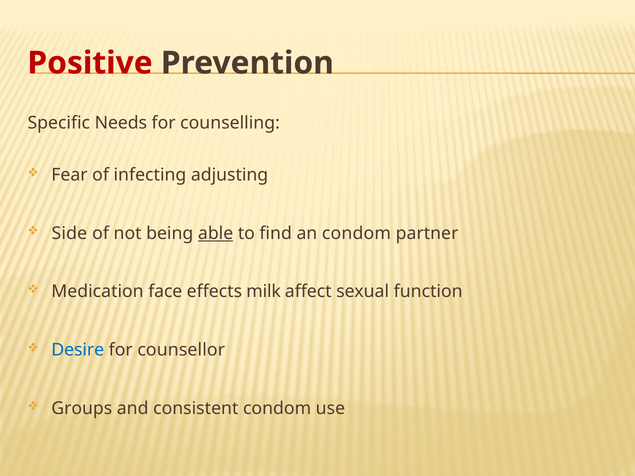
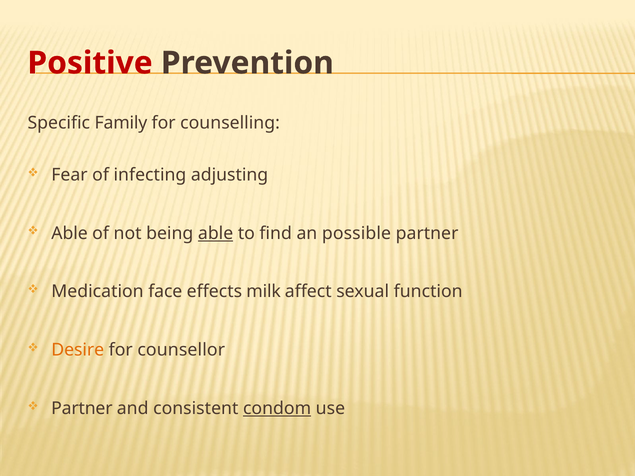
Needs: Needs -> Family
Side at (69, 233): Side -> Able
an condom: condom -> possible
Desire colour: blue -> orange
Groups at (82, 409): Groups -> Partner
condom at (277, 409) underline: none -> present
